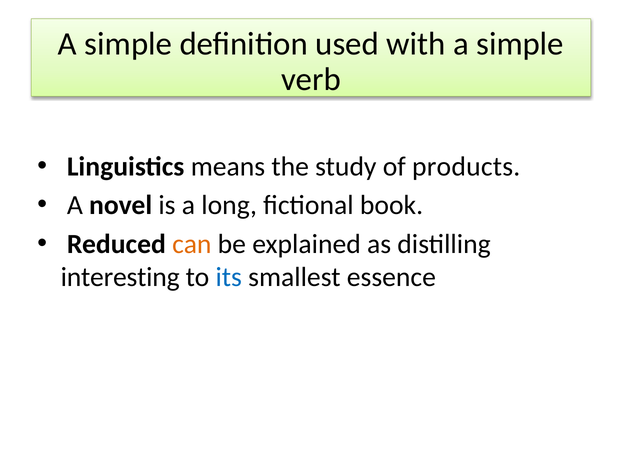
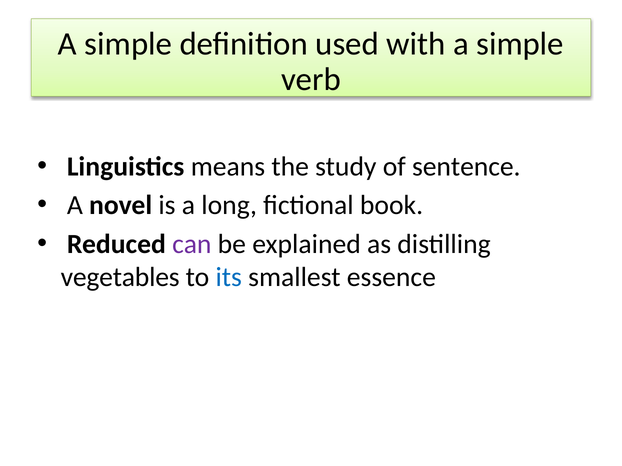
products: products -> sentence
can colour: orange -> purple
interesting: interesting -> vegetables
